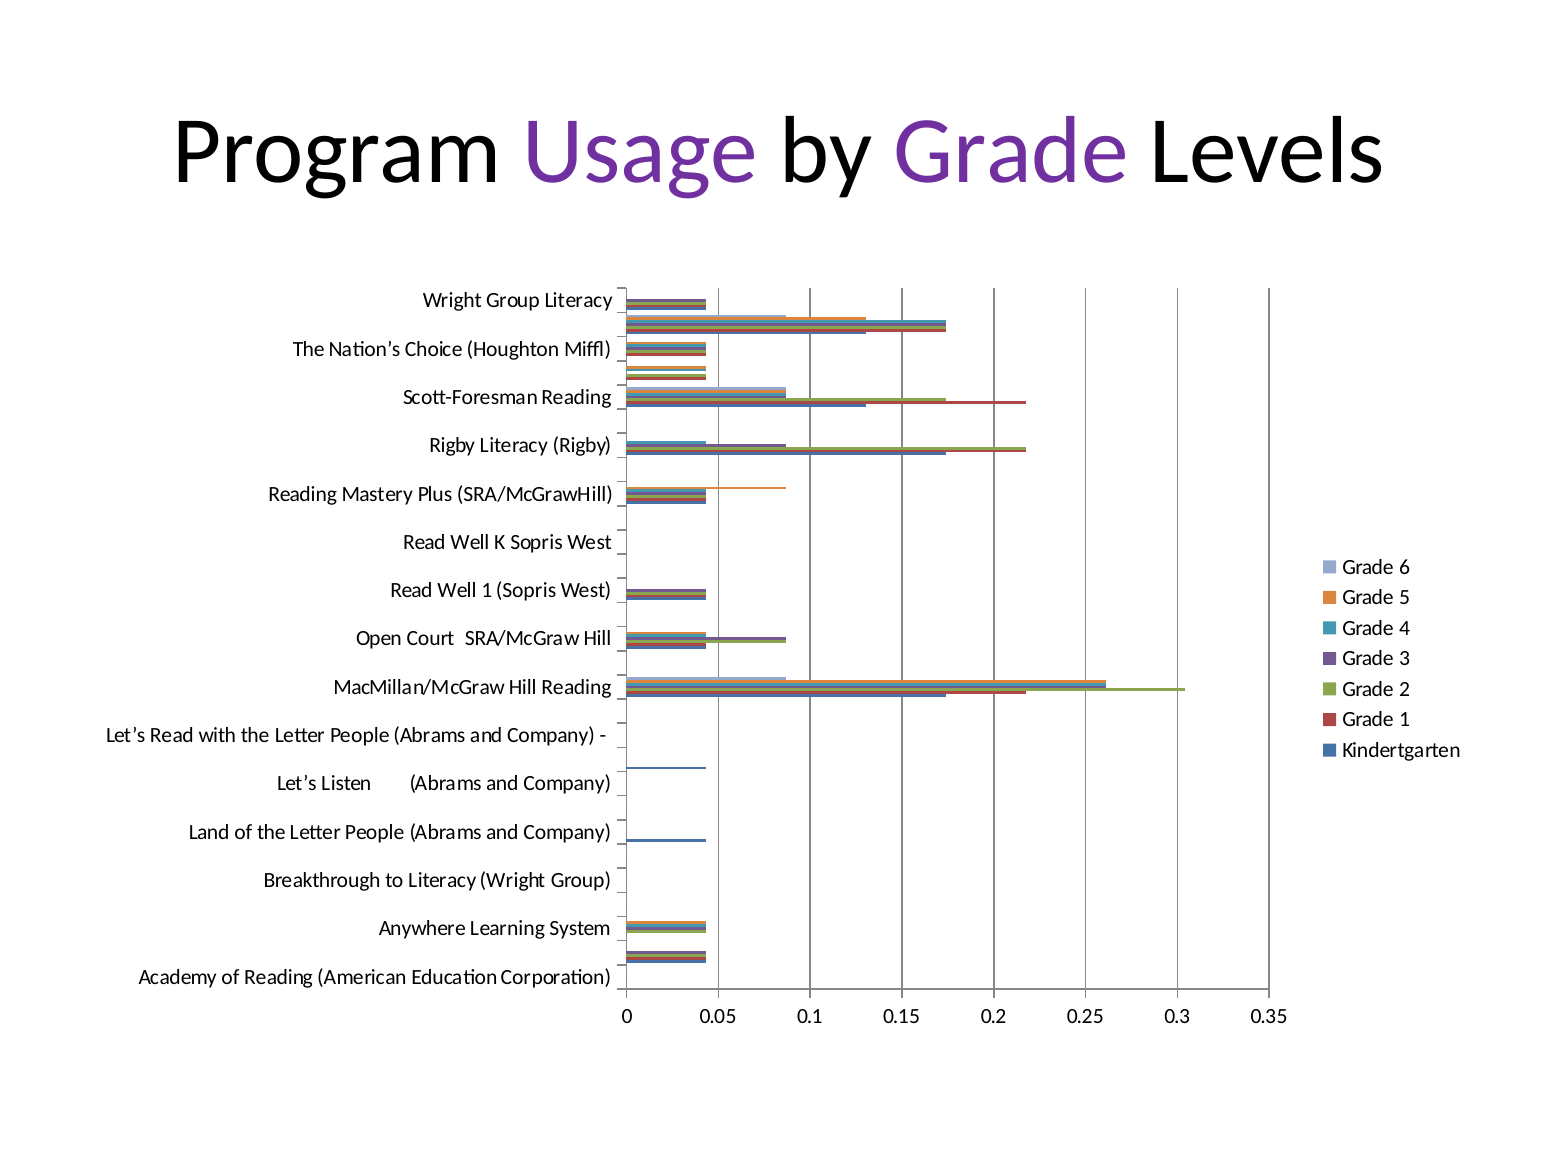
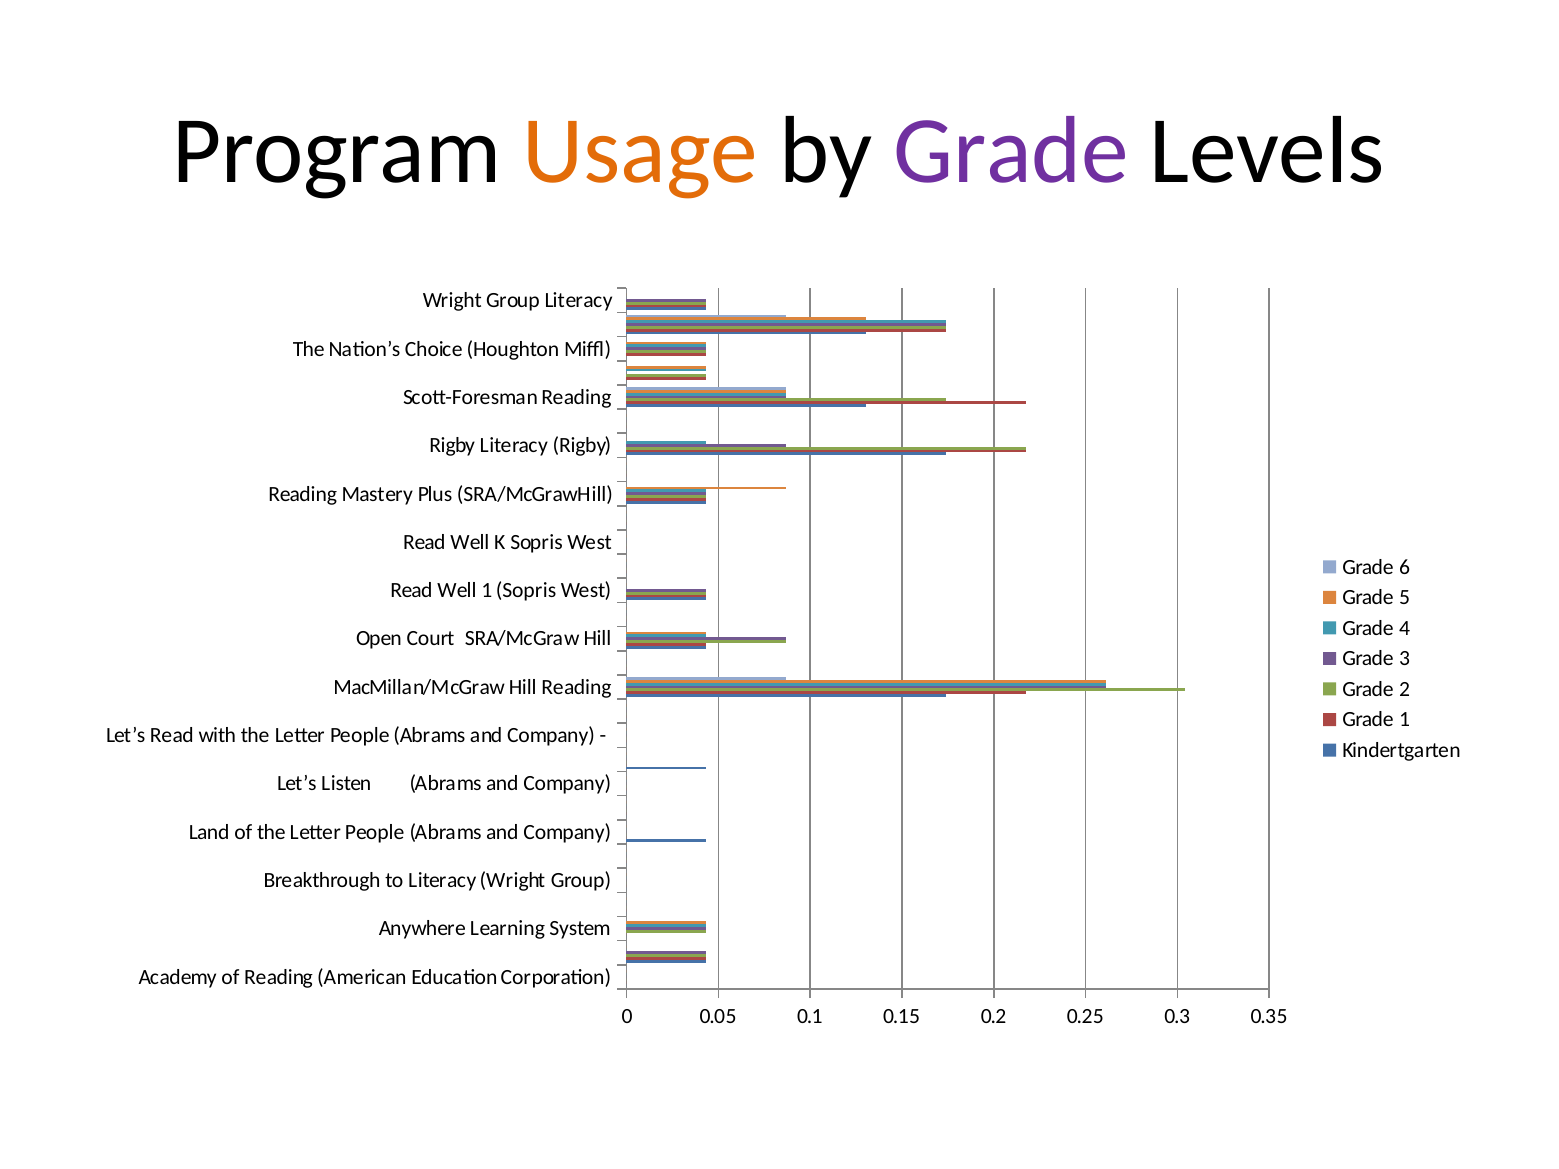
Usage colour: purple -> orange
